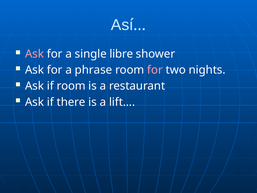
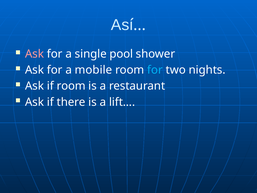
libre: libre -> pool
phrase: phrase -> mobile
for at (155, 70) colour: pink -> light blue
